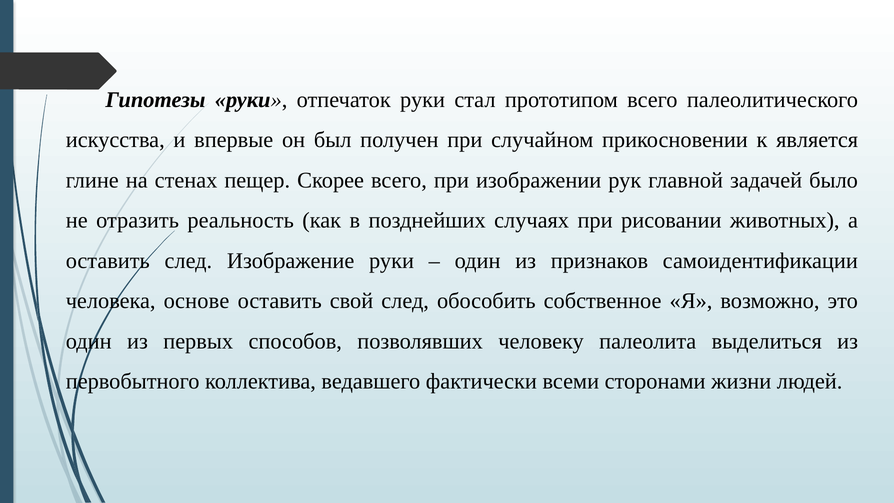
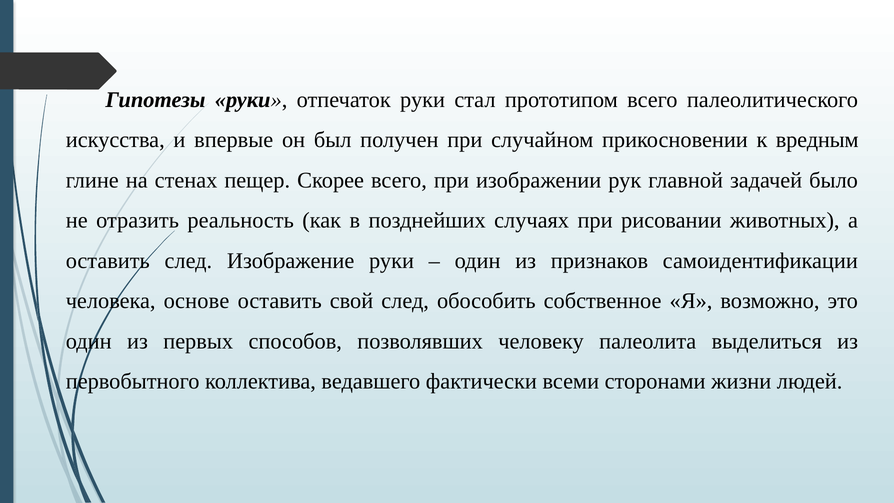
является: является -> вредным
